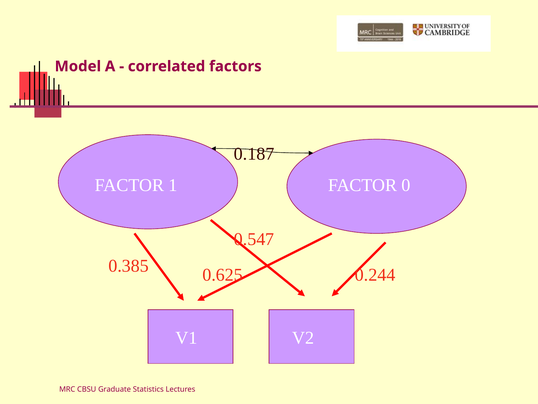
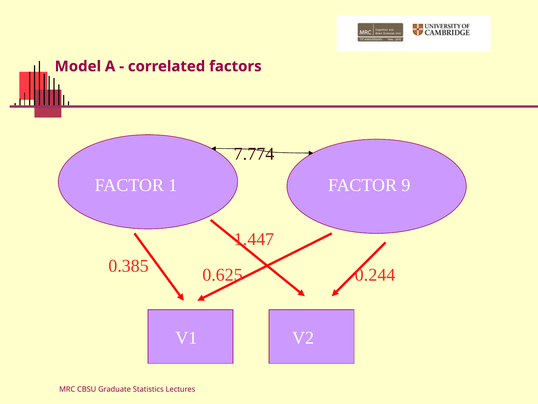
0.187: 0.187 -> 7.774
0: 0 -> 9
0.547: 0.547 -> 1.447
